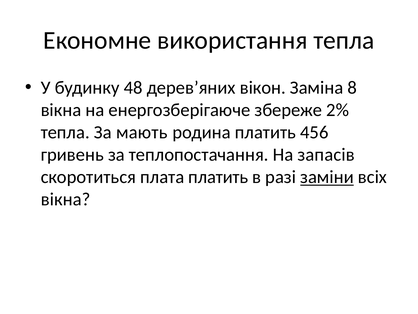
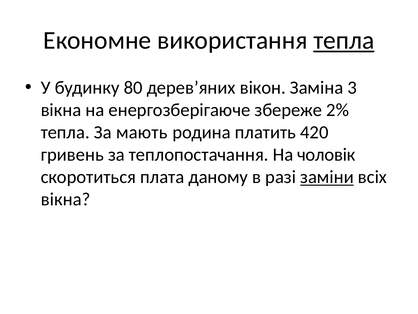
тепла at (344, 40) underline: none -> present
48: 48 -> 80
8: 8 -> 3
456: 456 -> 420
запасів: запасів -> чоловік
плата платить: платить -> даному
